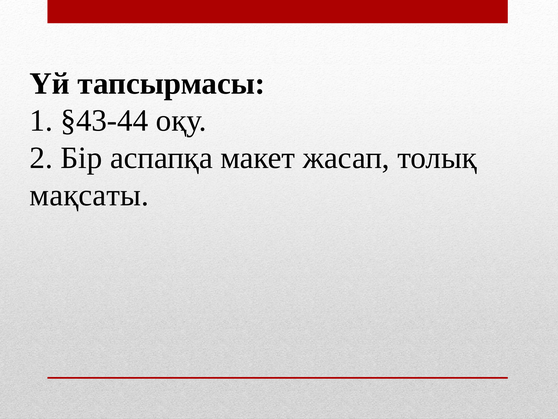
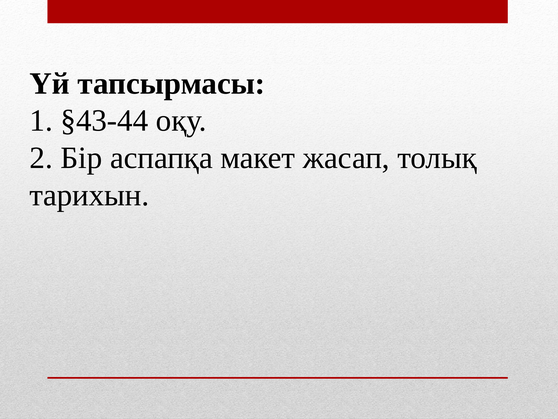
мақсаты: мақсаты -> тарихын
